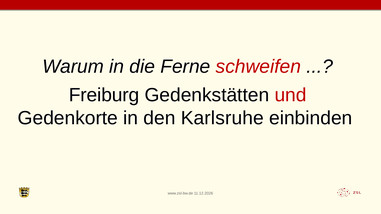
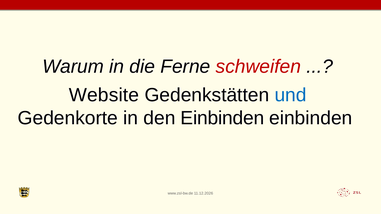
Freiburg: Freiburg -> Website
und colour: red -> blue
den Karlsruhe: Karlsruhe -> Einbinden
